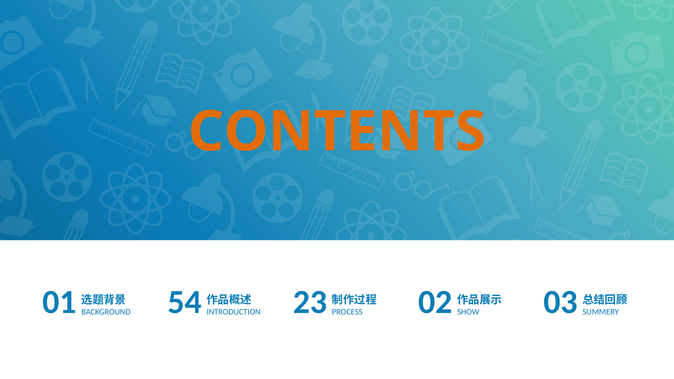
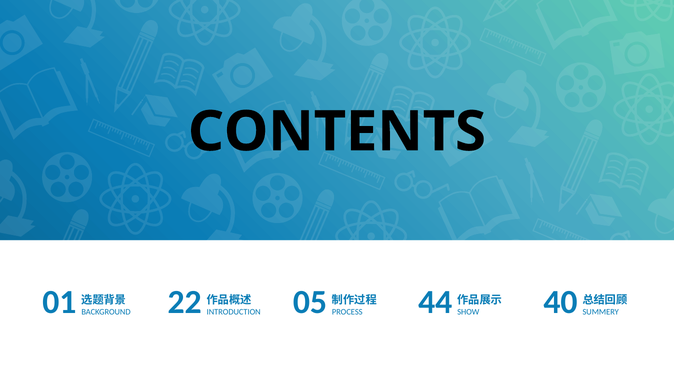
CONTENTS colour: orange -> black
54: 54 -> 22
23: 23 -> 05
02: 02 -> 44
03: 03 -> 40
